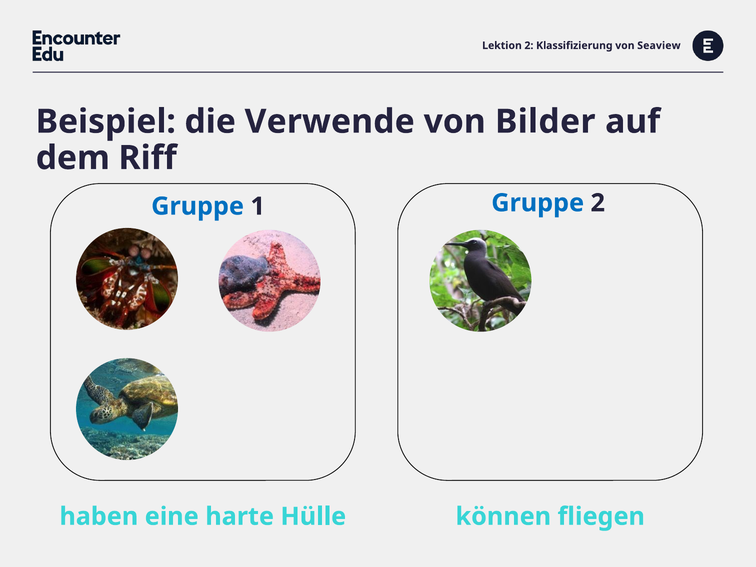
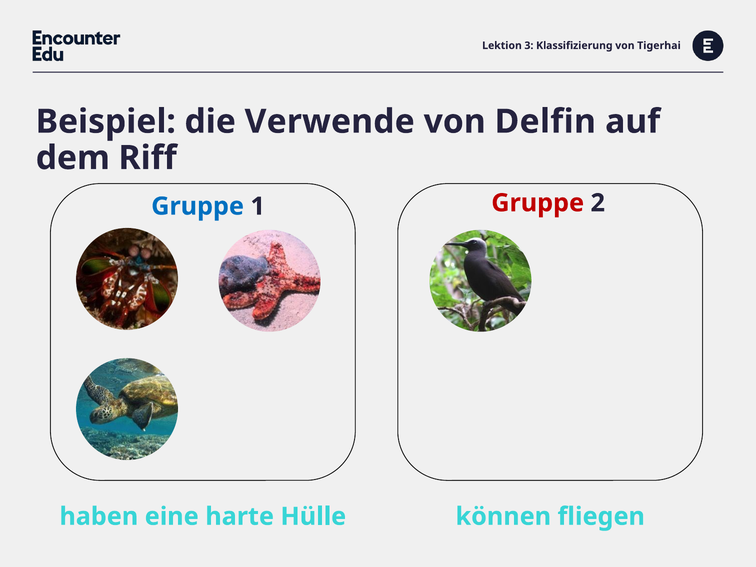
Lektion 2: 2 -> 3
Seaview: Seaview -> Tigerhai
Bilder: Bilder -> Delfin
Gruppe at (538, 203) colour: blue -> red
